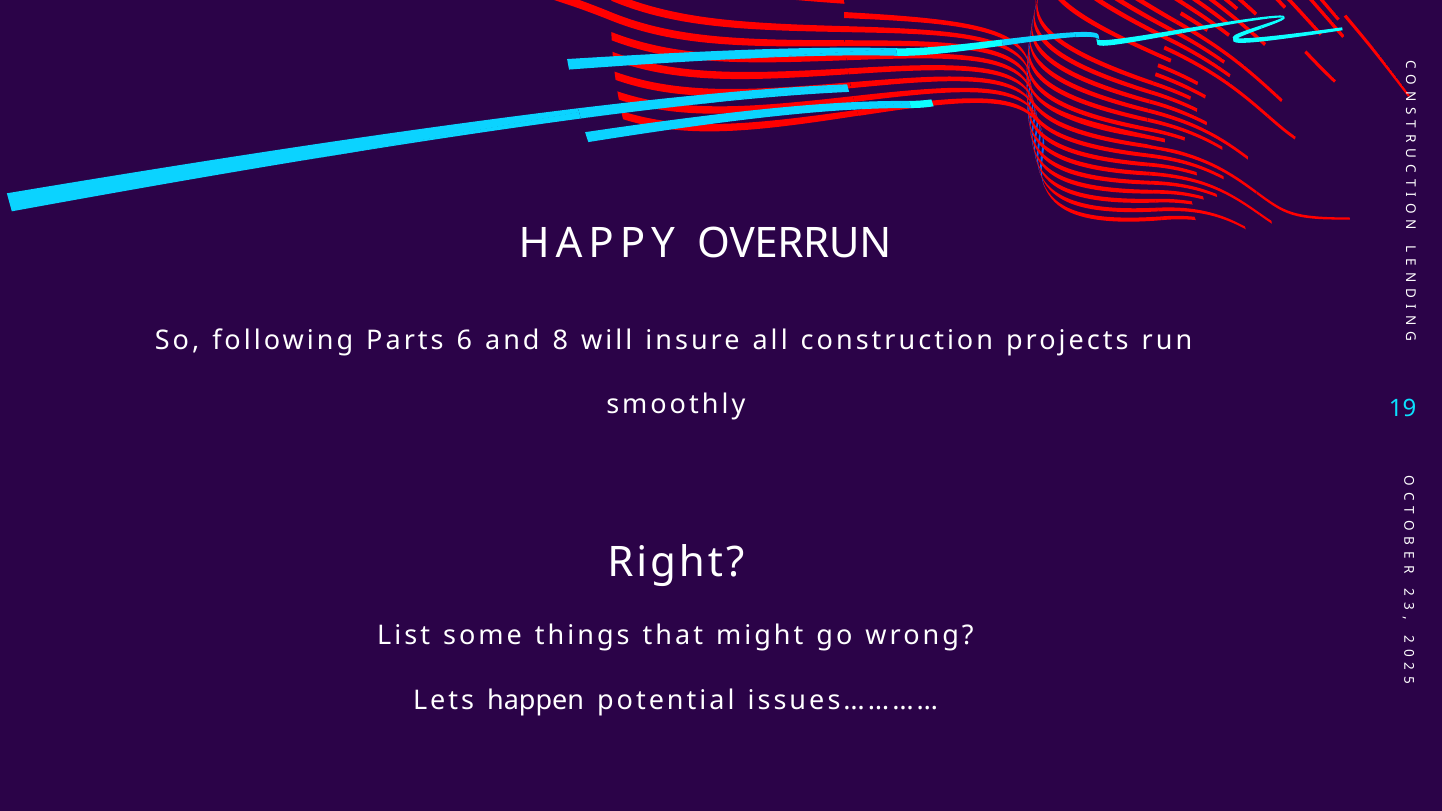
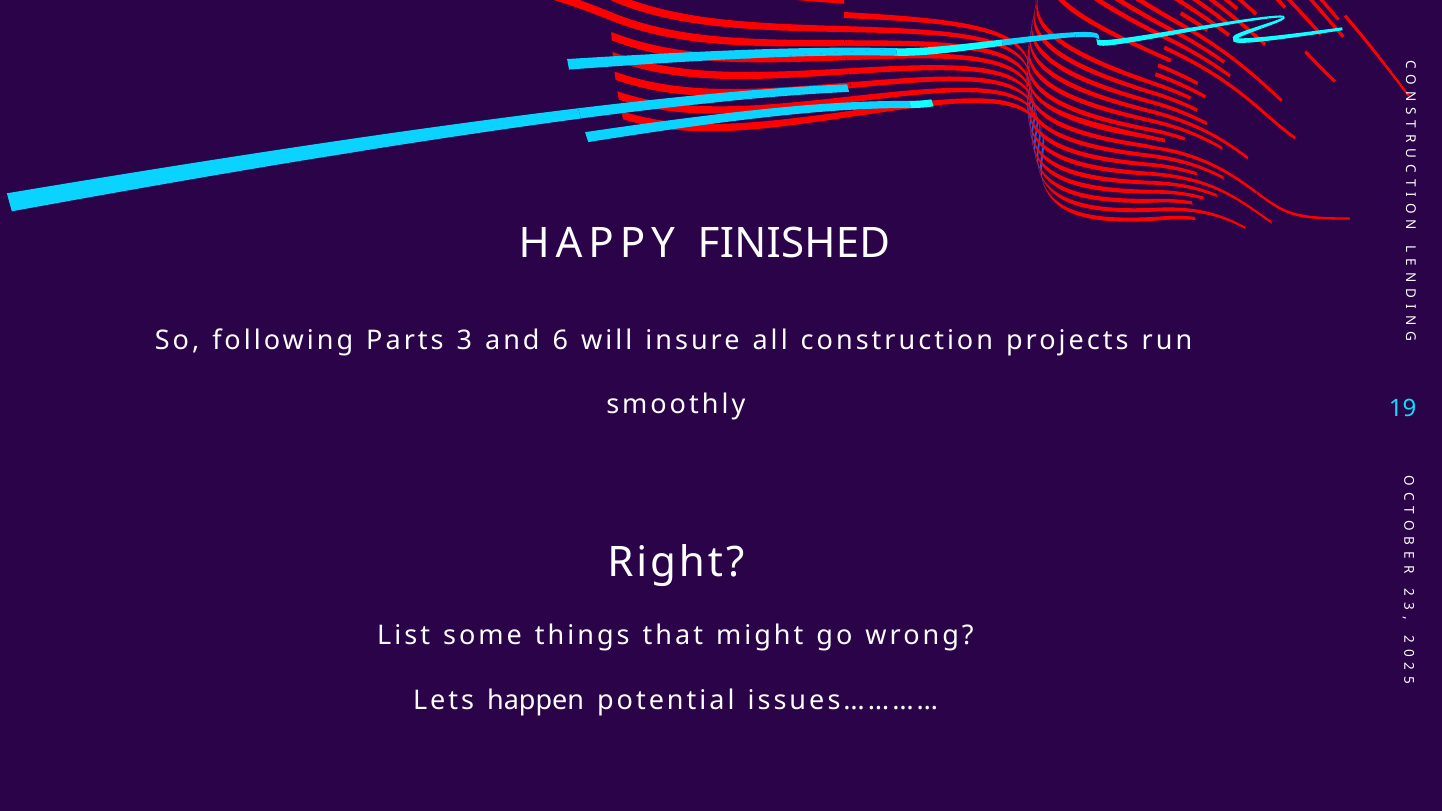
OVERRUN: OVERRUN -> FINISHED
Parts 6: 6 -> 3
8: 8 -> 6
